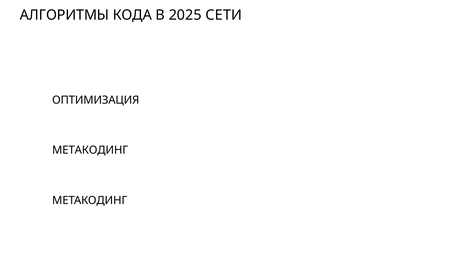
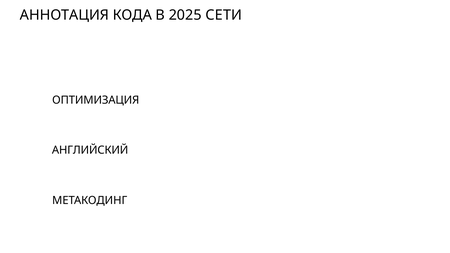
АЛГОРИТМЫ: АЛГОРИТМЫ -> АННОТАЦИЯ
МЕТАКОДИНГ at (90, 150): МЕТАКОДИНГ -> АНГЛИЙСКИЙ
